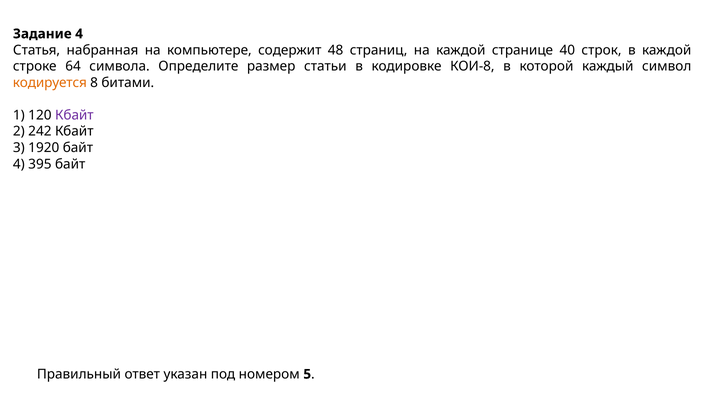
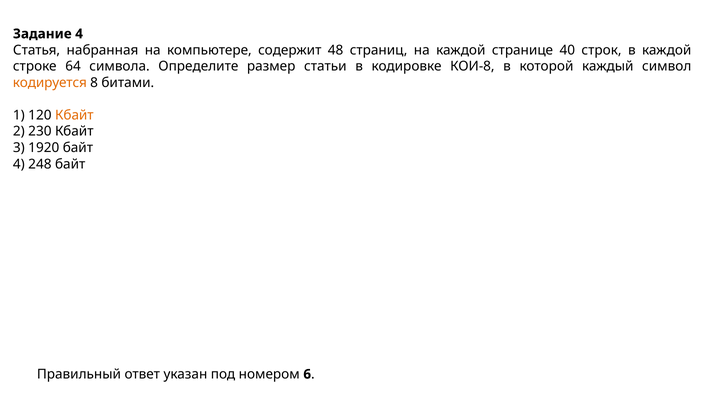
Кбайт at (74, 115) colour: purple -> orange
242: 242 -> 230
395: 395 -> 248
5: 5 -> 6
